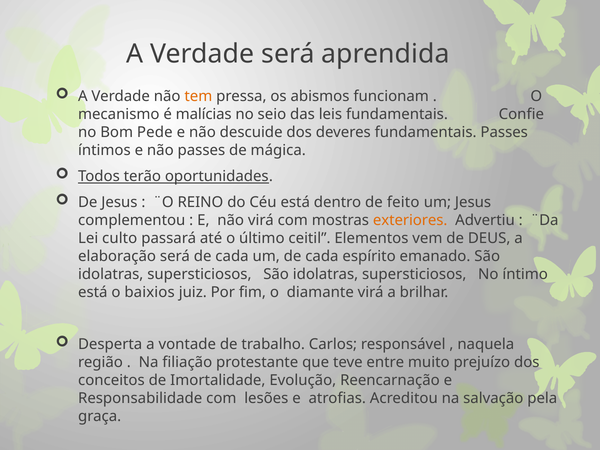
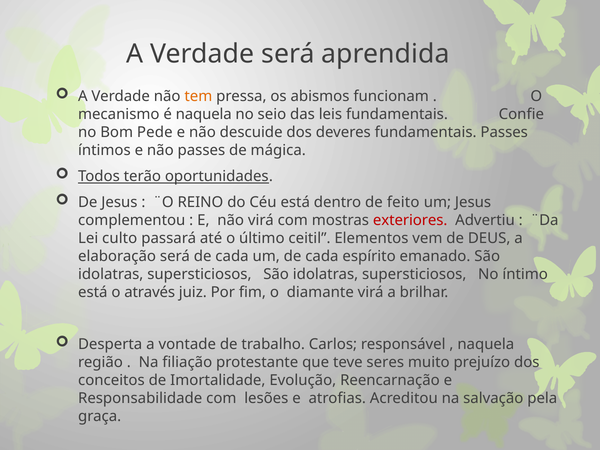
é malícias: malícias -> naquela
exteriores colour: orange -> red
baixios: baixios -> através
entre: entre -> seres
